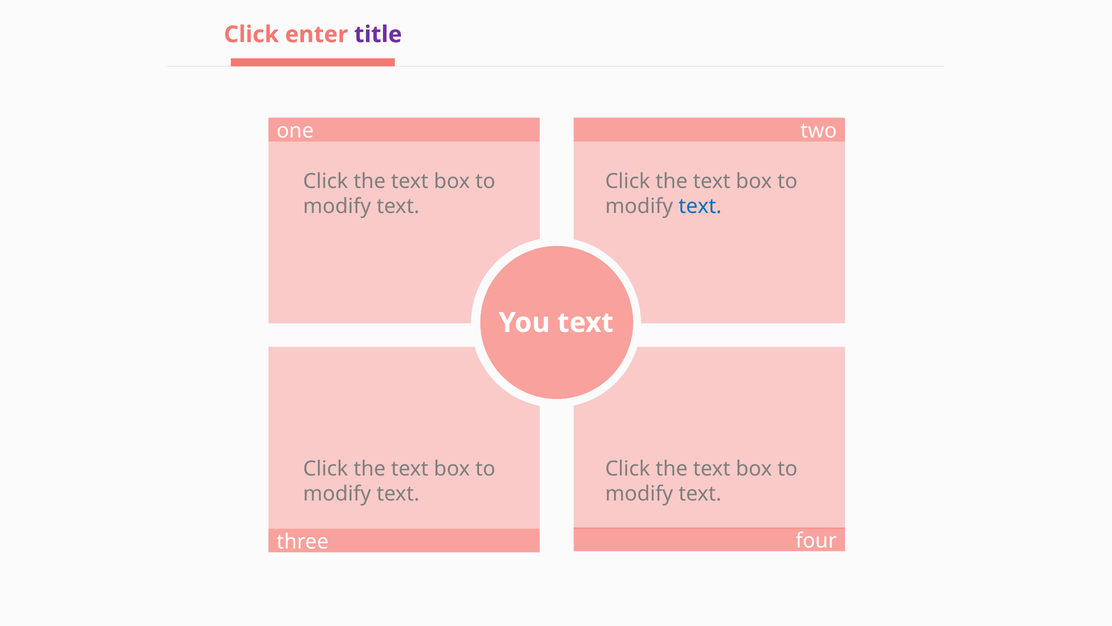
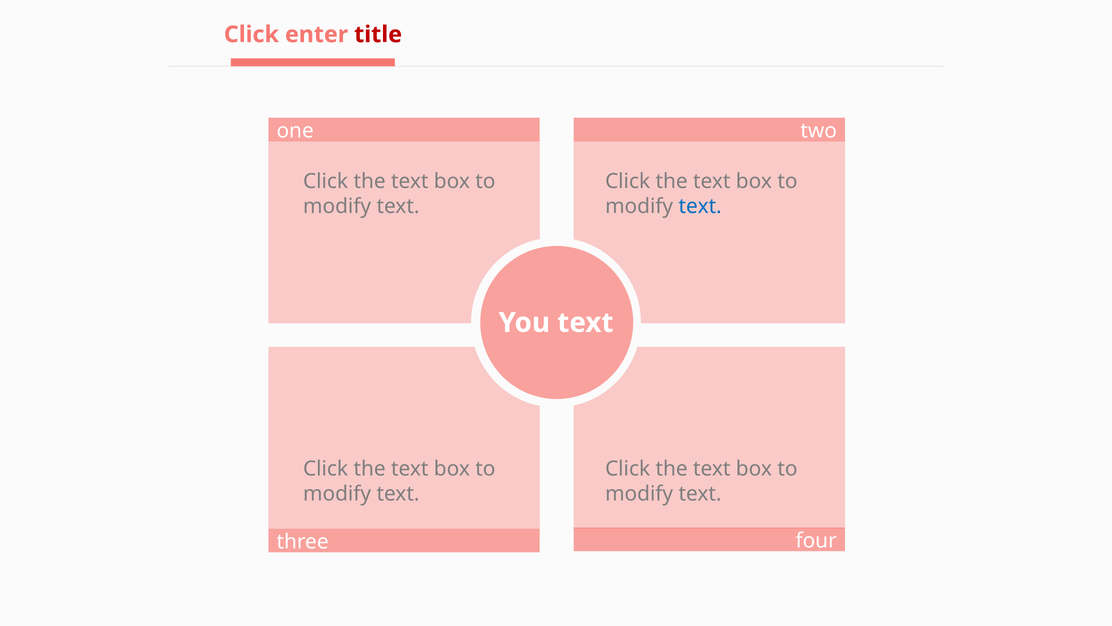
title colour: purple -> red
